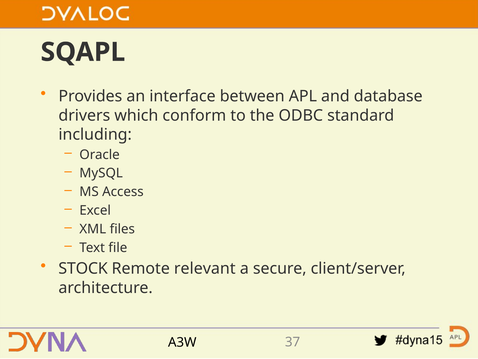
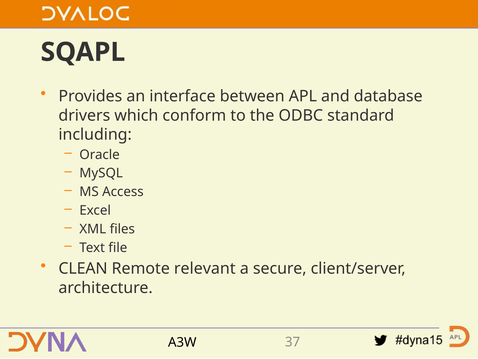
STOCK: STOCK -> CLEAN
